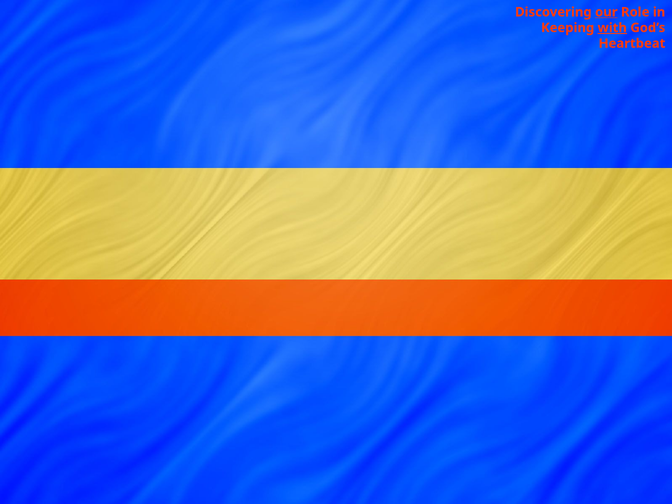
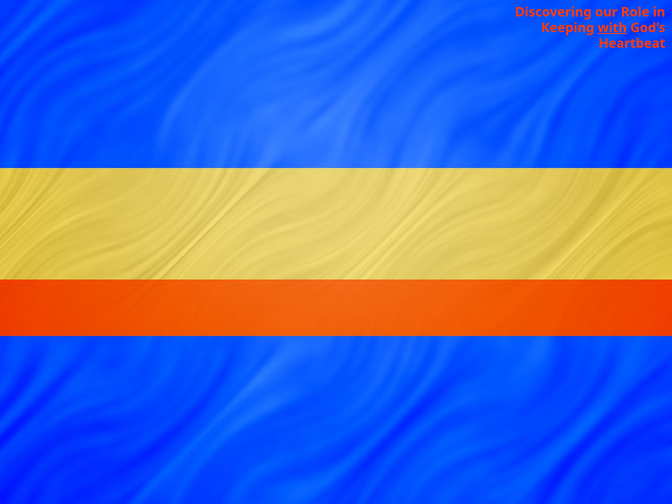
our underline: present -> none
